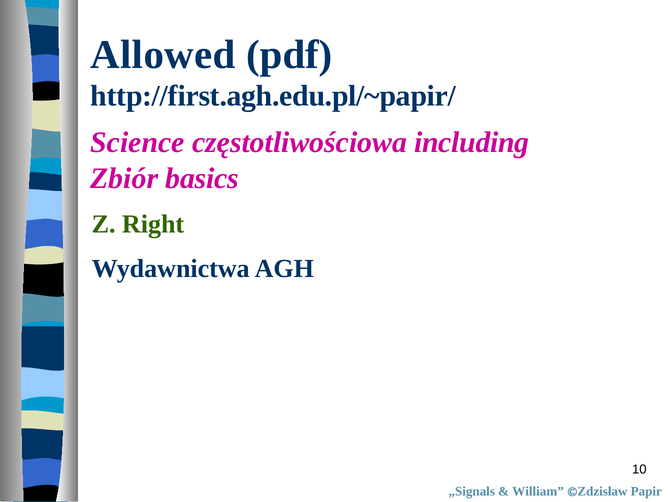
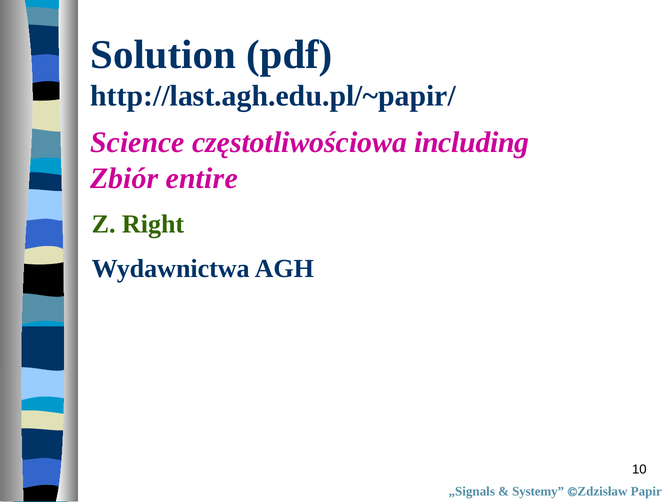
Allowed: Allowed -> Solution
http://first.agh.edu.pl/~papir/: http://first.agh.edu.pl/~papir/ -> http://last.agh.edu.pl/~papir/
basics: basics -> entire
William: William -> Systemy
